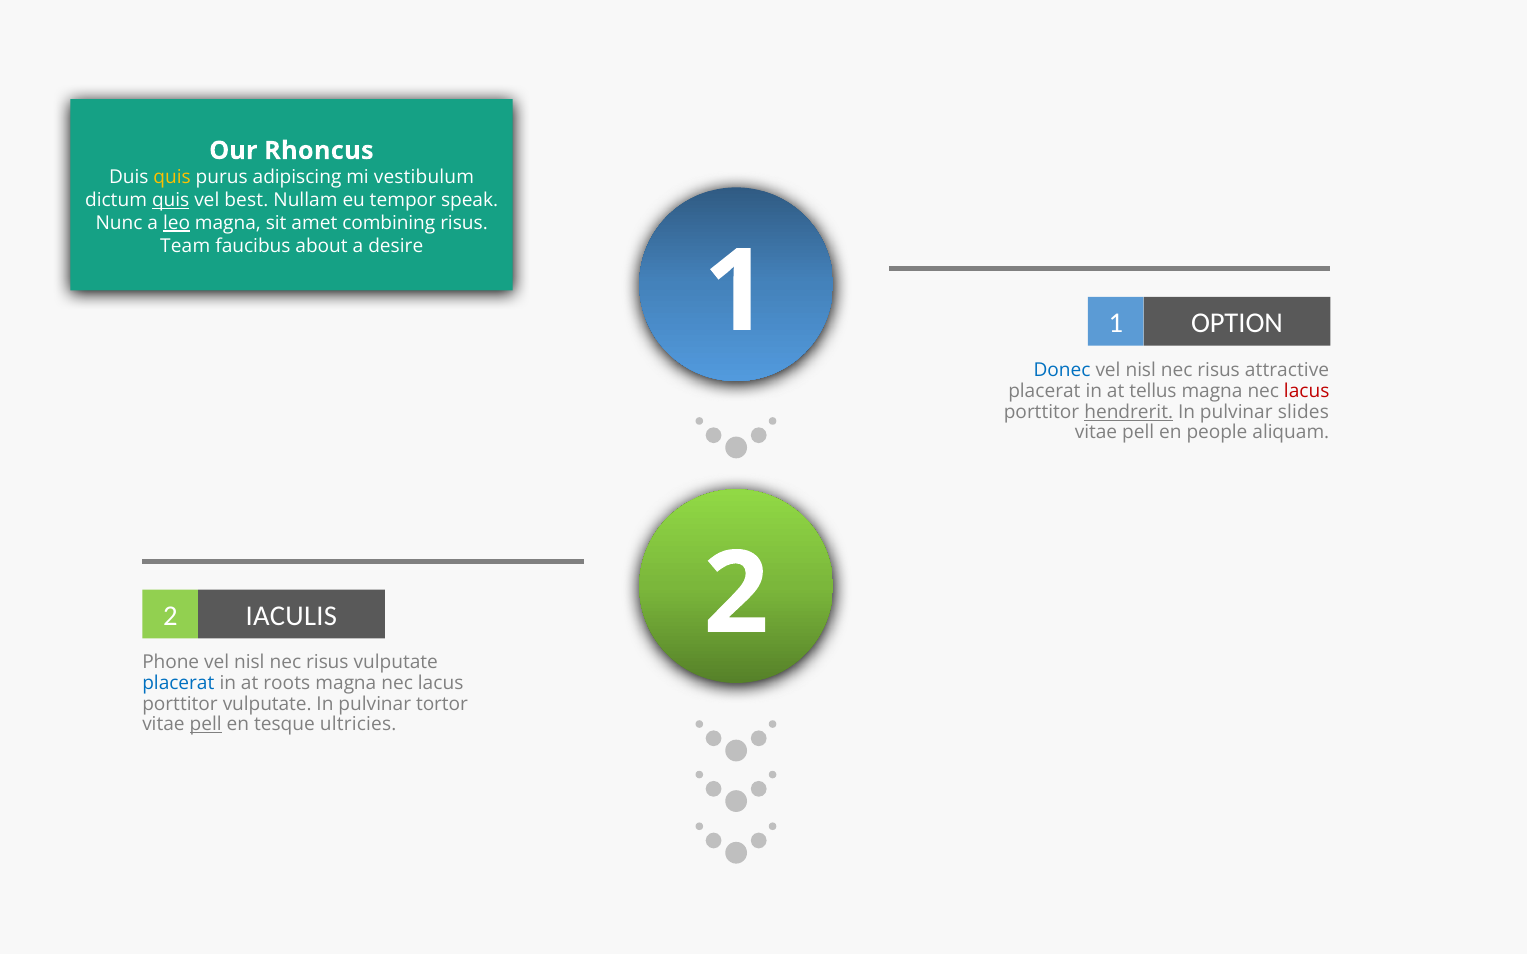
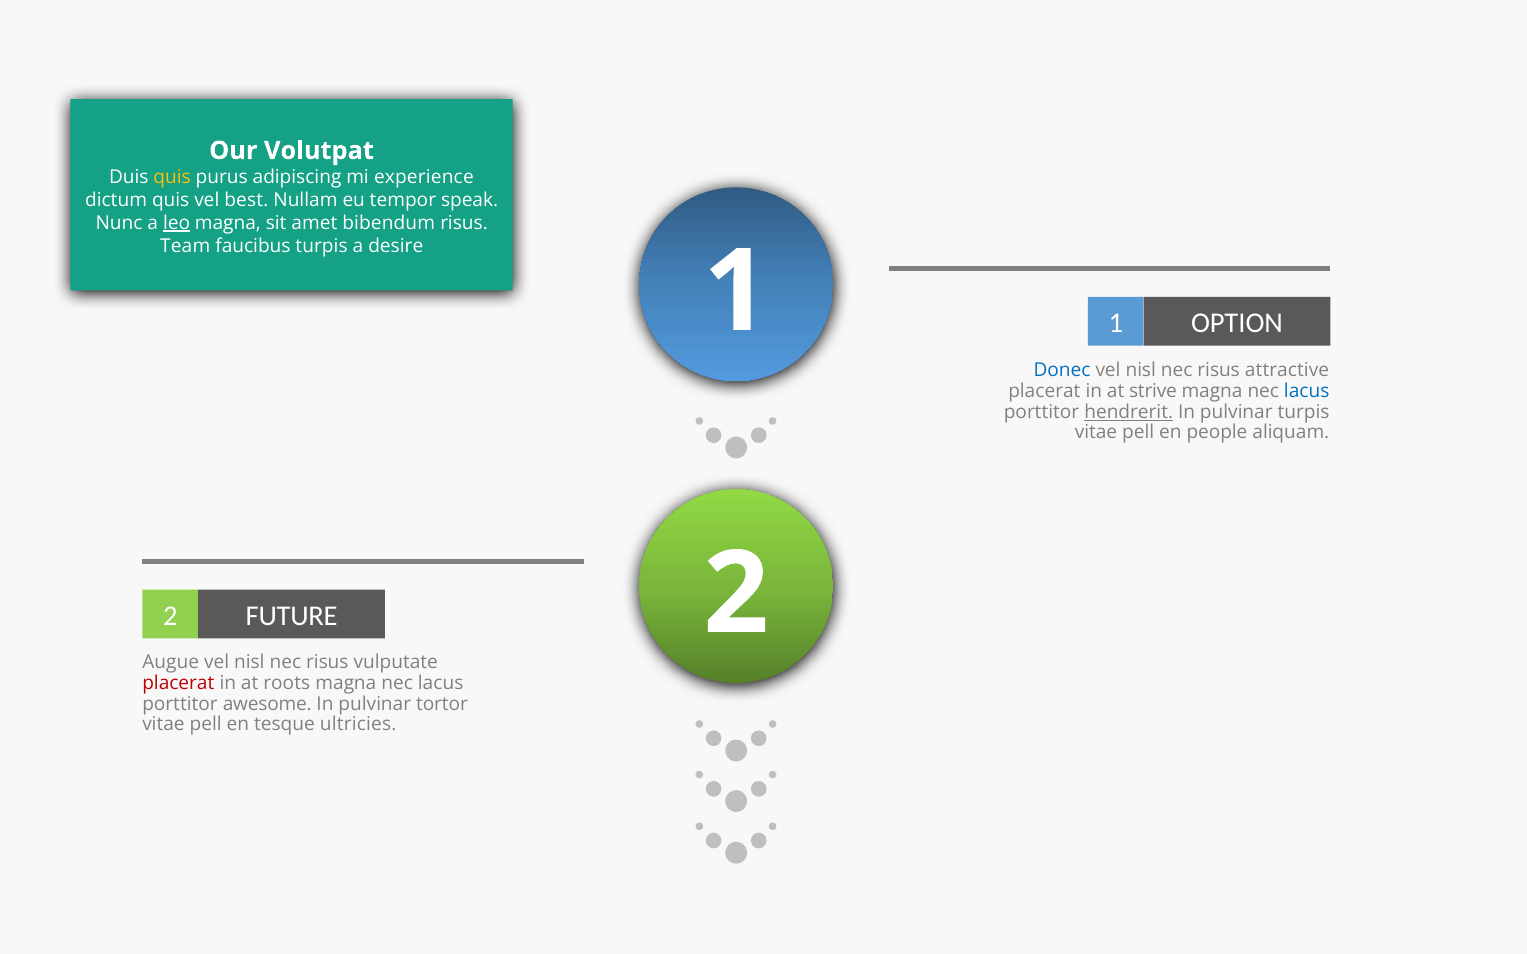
Rhoncus: Rhoncus -> Volutpat
vestibulum: vestibulum -> experience
quis at (171, 200) underline: present -> none
combining: combining -> bibendum
faucibus about: about -> turpis
tellus: tellus -> strive
lacus at (1307, 391) colour: red -> blue
pulvinar slides: slides -> turpis
IACULIS: IACULIS -> FUTURE
Phone: Phone -> Augue
placerat at (178, 683) colour: blue -> red
porttitor vulputate: vulputate -> awesome
pell at (206, 725) underline: present -> none
